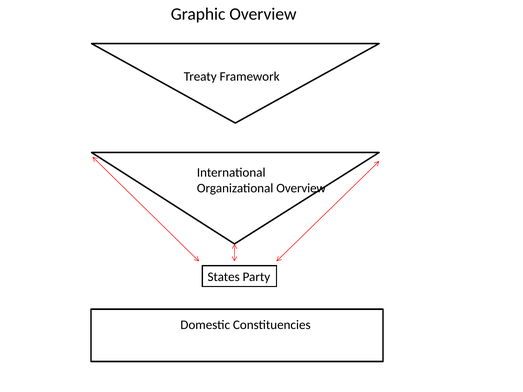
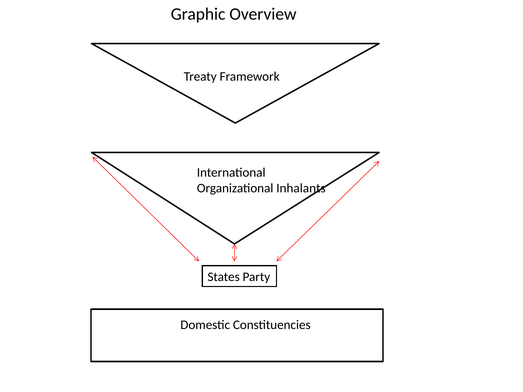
Organizational Overview: Overview -> Inhalants
